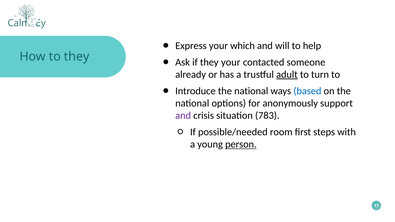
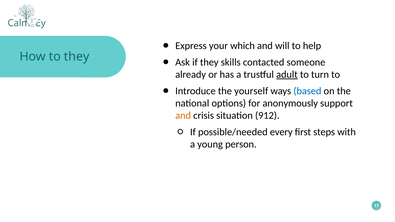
they your: your -> skills
Introduce the national: national -> yourself
and at (183, 116) colour: purple -> orange
783: 783 -> 912
room: room -> every
person underline: present -> none
